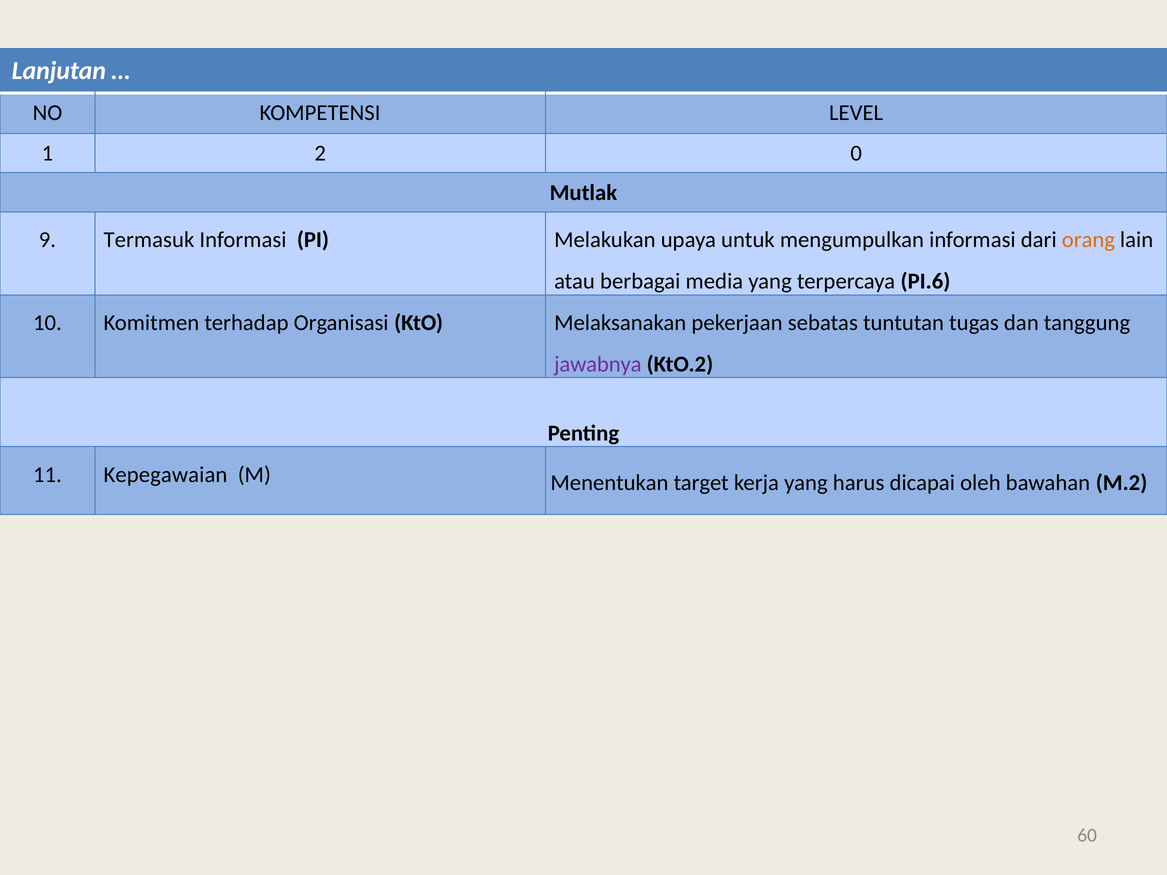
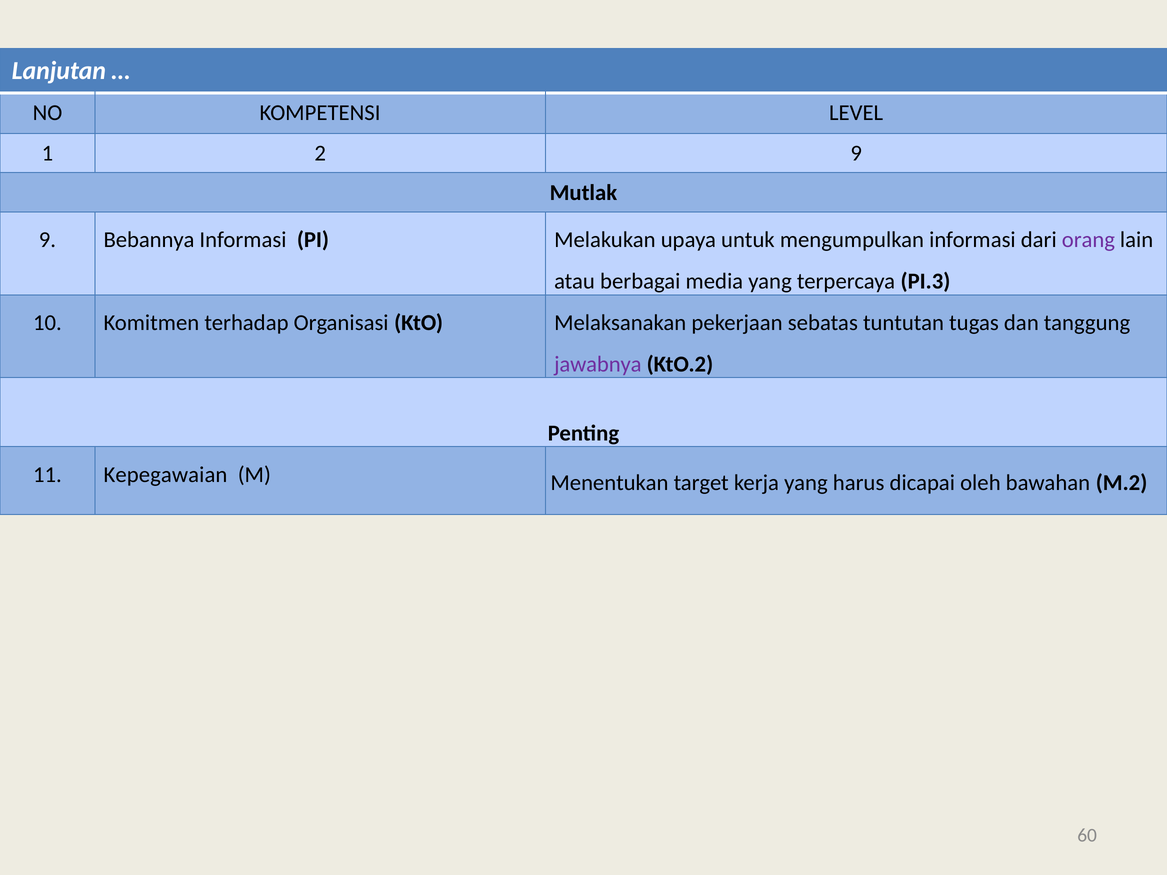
2 0: 0 -> 9
Termasuk: Termasuk -> Bebannya
orang colour: orange -> purple
PI.6: PI.6 -> PI.3
